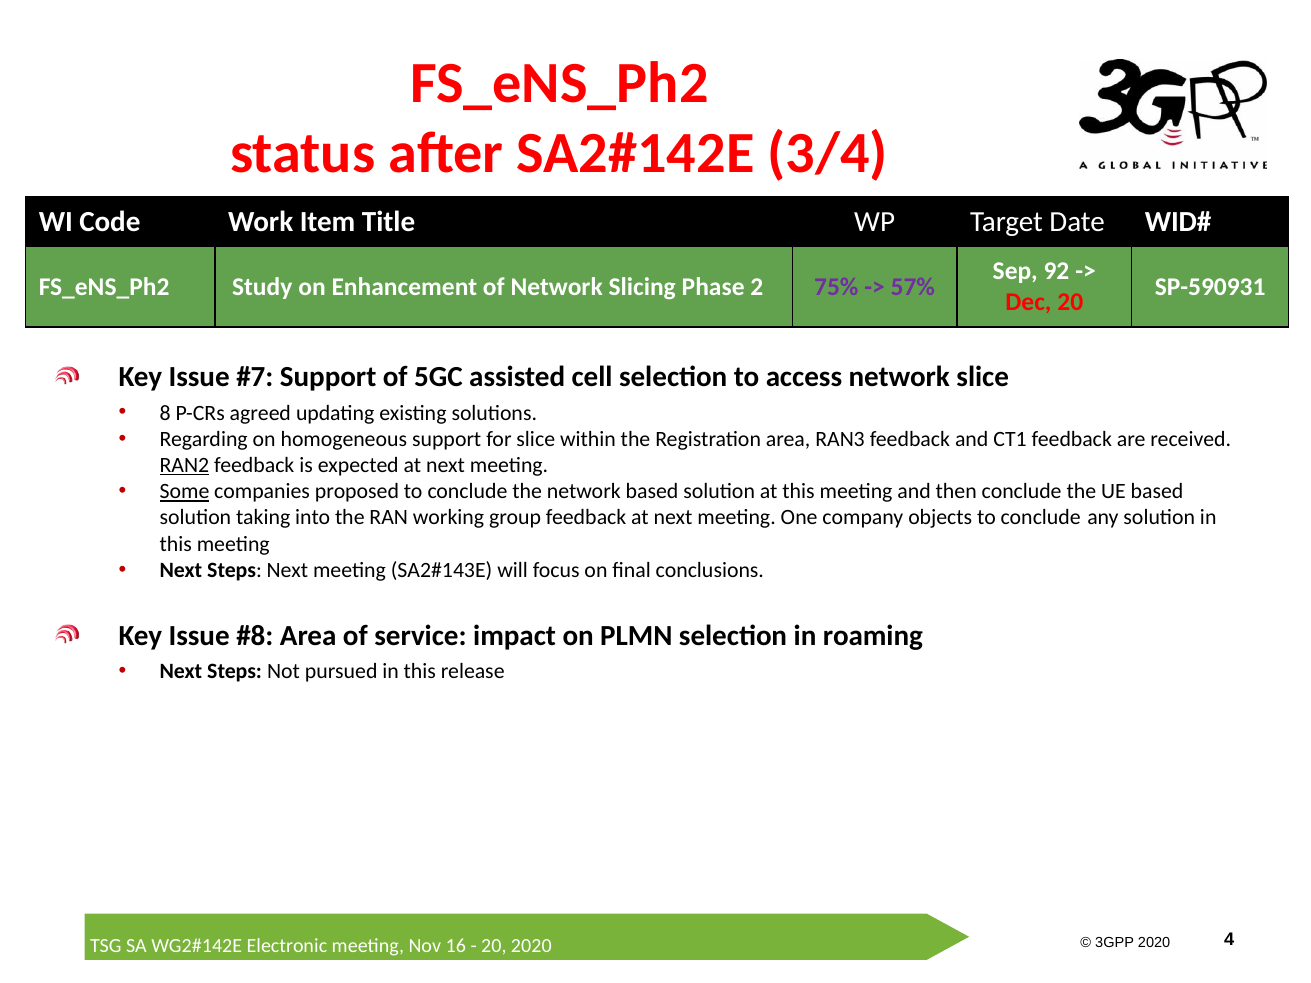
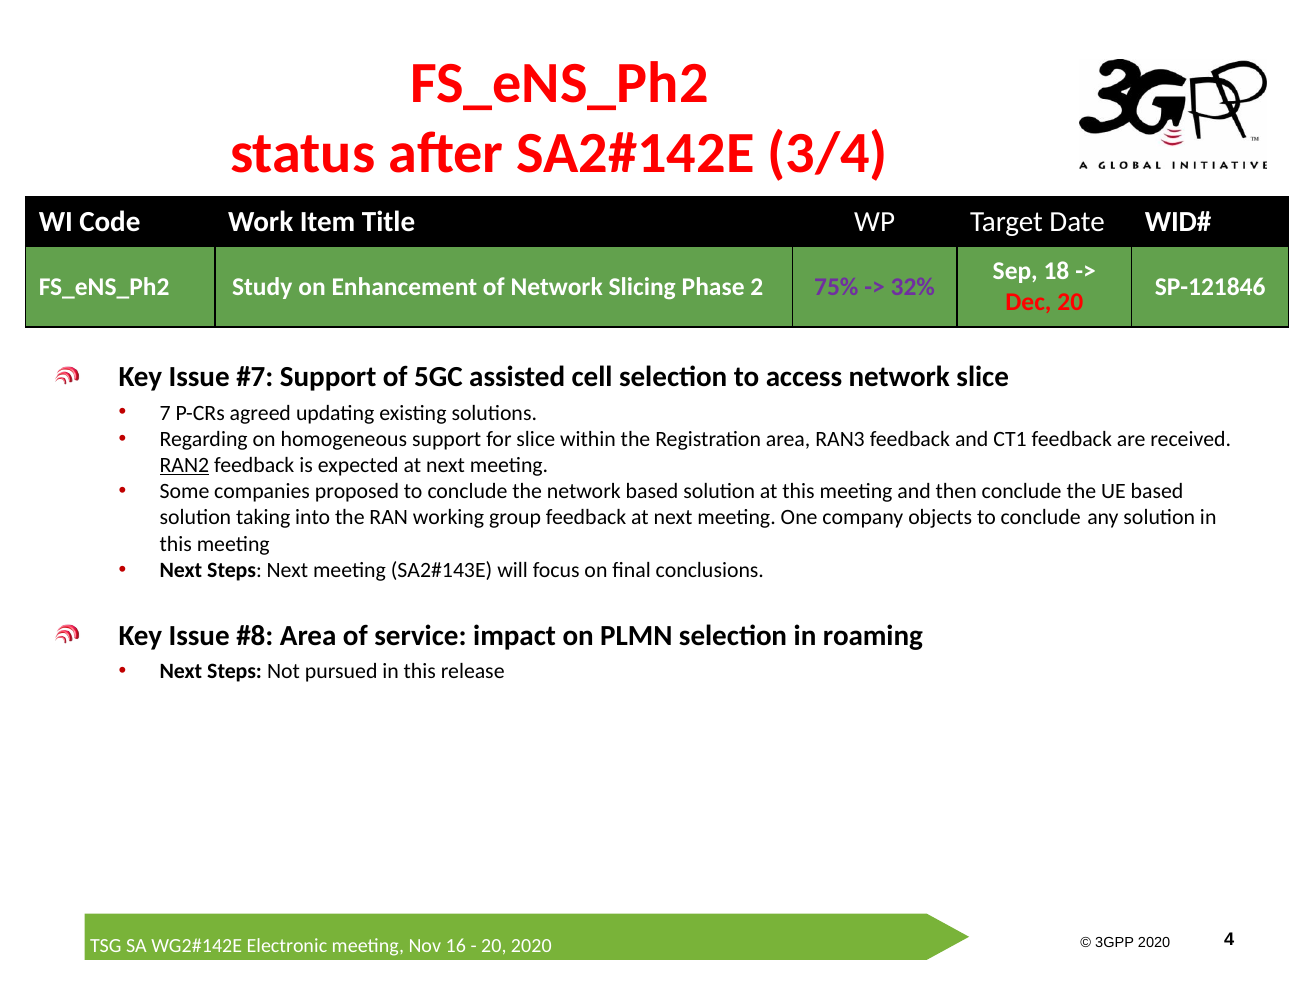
92: 92 -> 18
57%: 57% -> 32%
SP-590931: SP-590931 -> SP-121846
8: 8 -> 7
Some underline: present -> none
